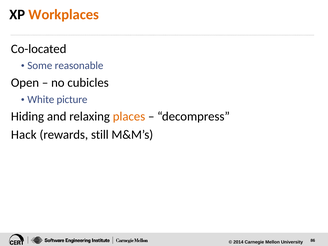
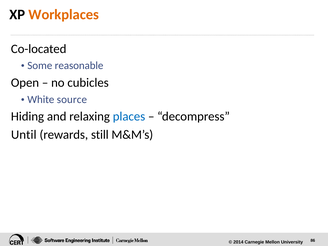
picture: picture -> source
places colour: orange -> blue
Hack: Hack -> Until
